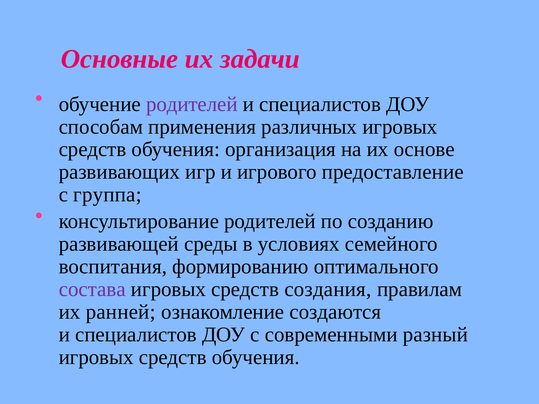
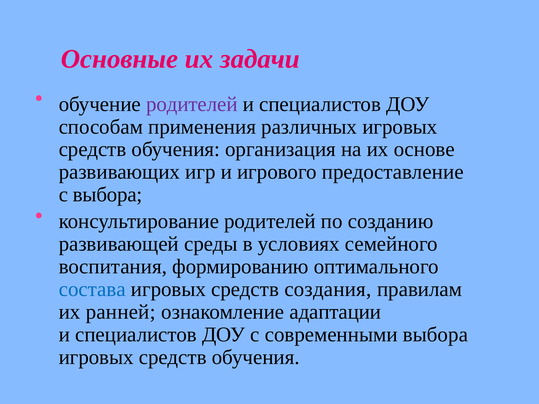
с группа: группа -> выбора
состава colour: purple -> blue
создаются: создаются -> адаптации
современными разный: разный -> выбора
